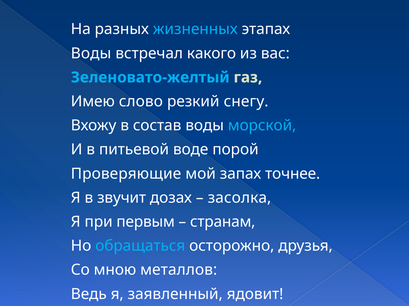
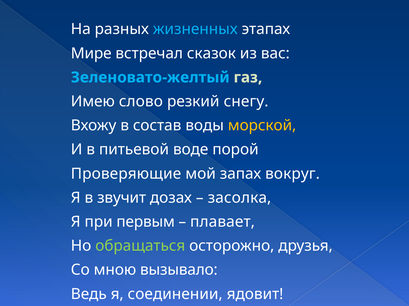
Воды at (91, 53): Воды -> Мире
какого: какого -> сказок
морской colour: light blue -> yellow
точнее: точнее -> вокруг
странам: странам -> плавает
обращаться colour: light blue -> light green
металлов: металлов -> вызывало
заявленный: заявленный -> соединении
